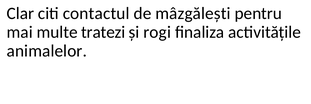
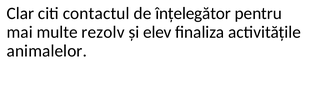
mâzgălești: mâzgălești -> înțelegător
tratezi: tratezi -> rezolv
rogi: rogi -> elev
